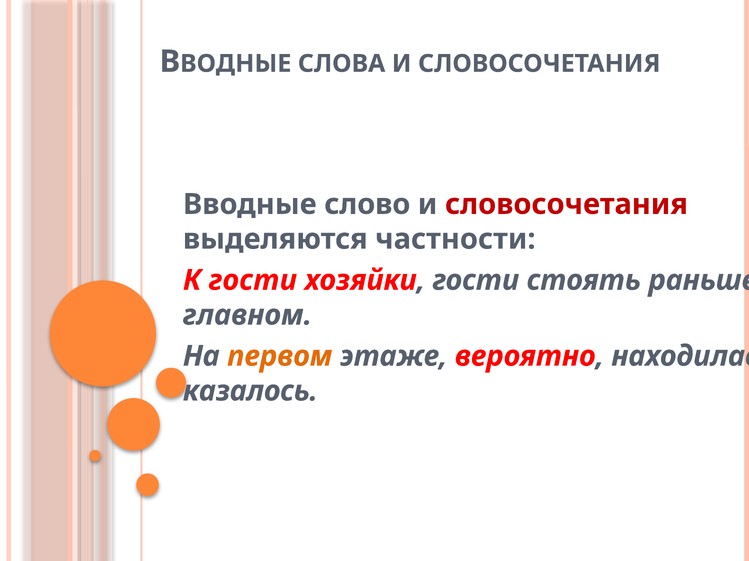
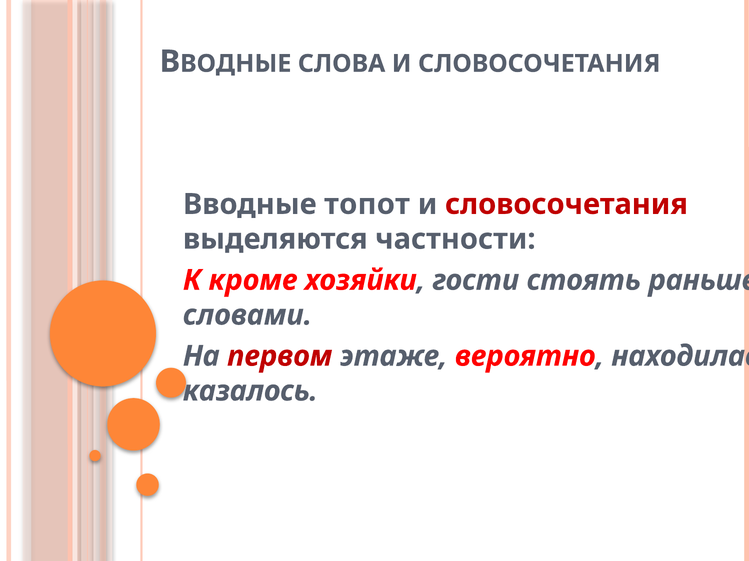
слово: слово -> топот
К гости: гости -> кроме
главном: главном -> словами
первом colour: orange -> red
